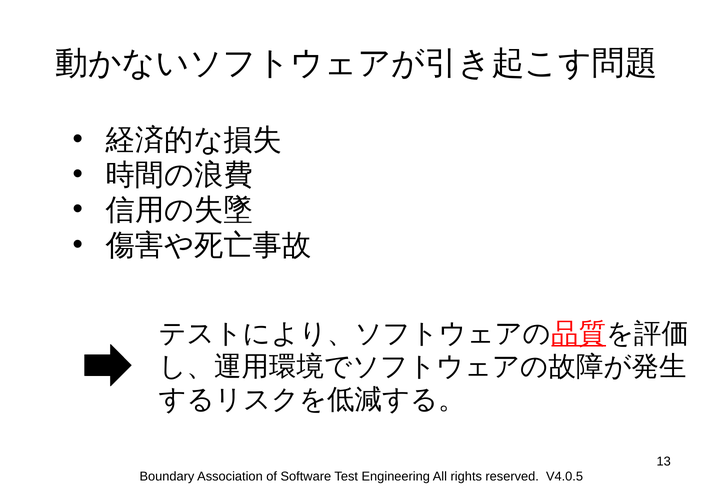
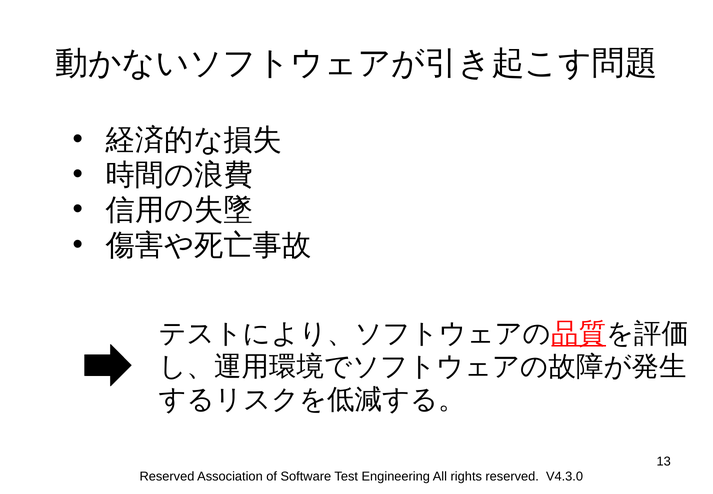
Boundary at (167, 476): Boundary -> Reserved
V4.0.5: V4.0.5 -> V4.3.0
